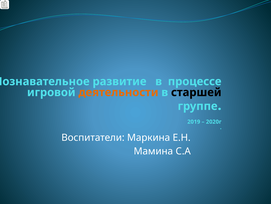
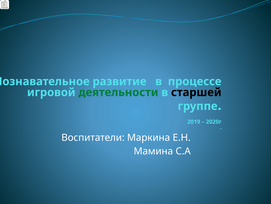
деятельности colour: orange -> green
